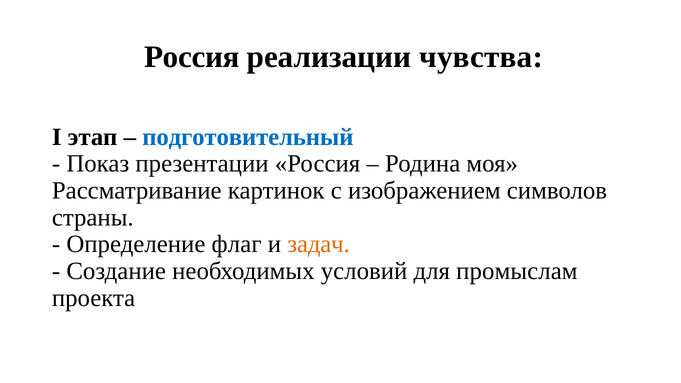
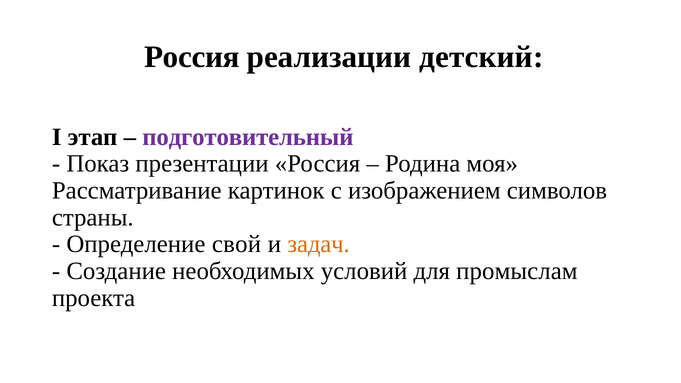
чувства: чувства -> детский
подготовительный colour: blue -> purple
флаг: флаг -> свой
